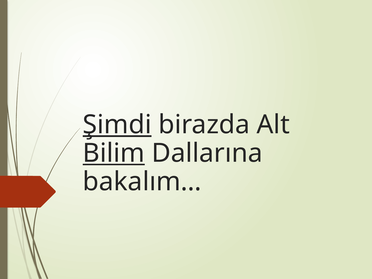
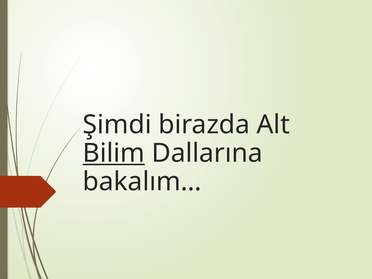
Şimdi underline: present -> none
